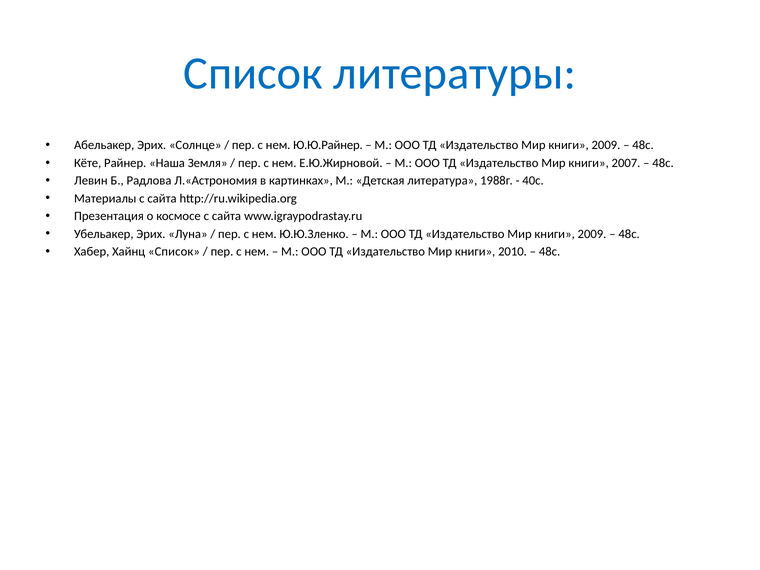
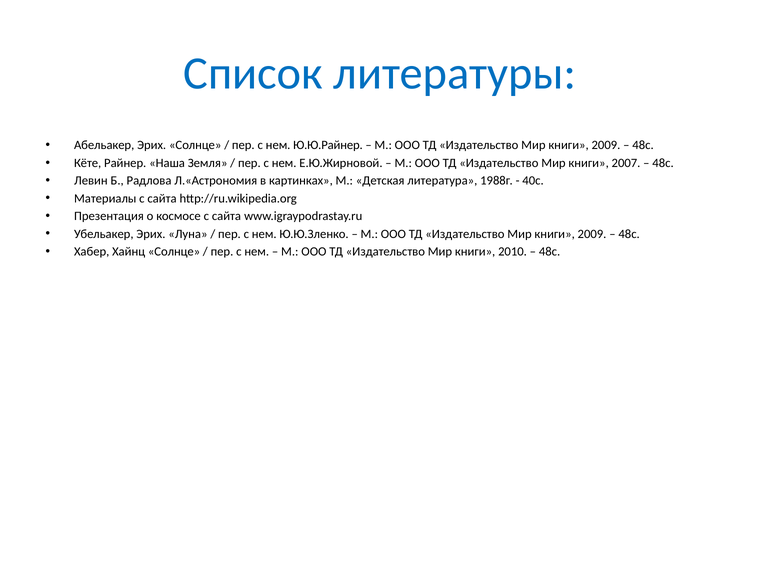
Хайнц Список: Список -> Солнце
